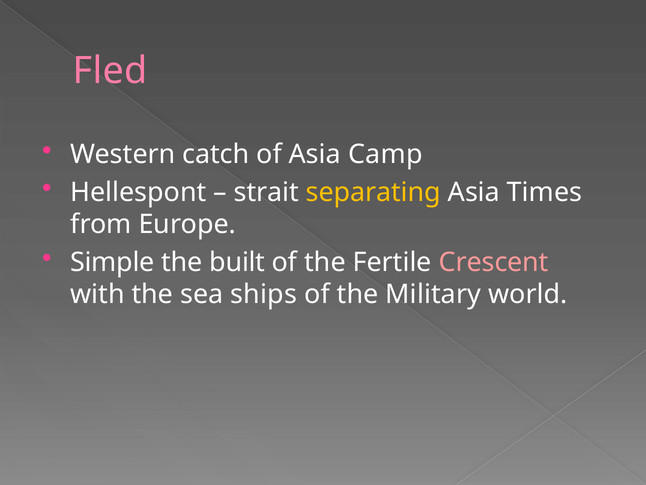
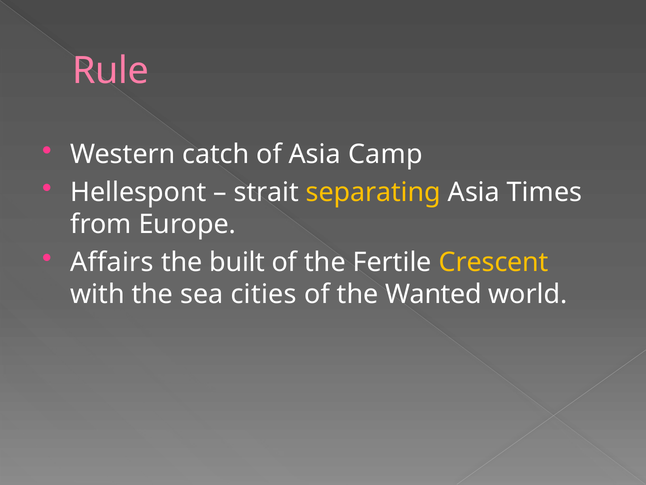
Fled: Fled -> Rule
Simple: Simple -> Affairs
Crescent colour: pink -> yellow
ships: ships -> cities
Military: Military -> Wanted
